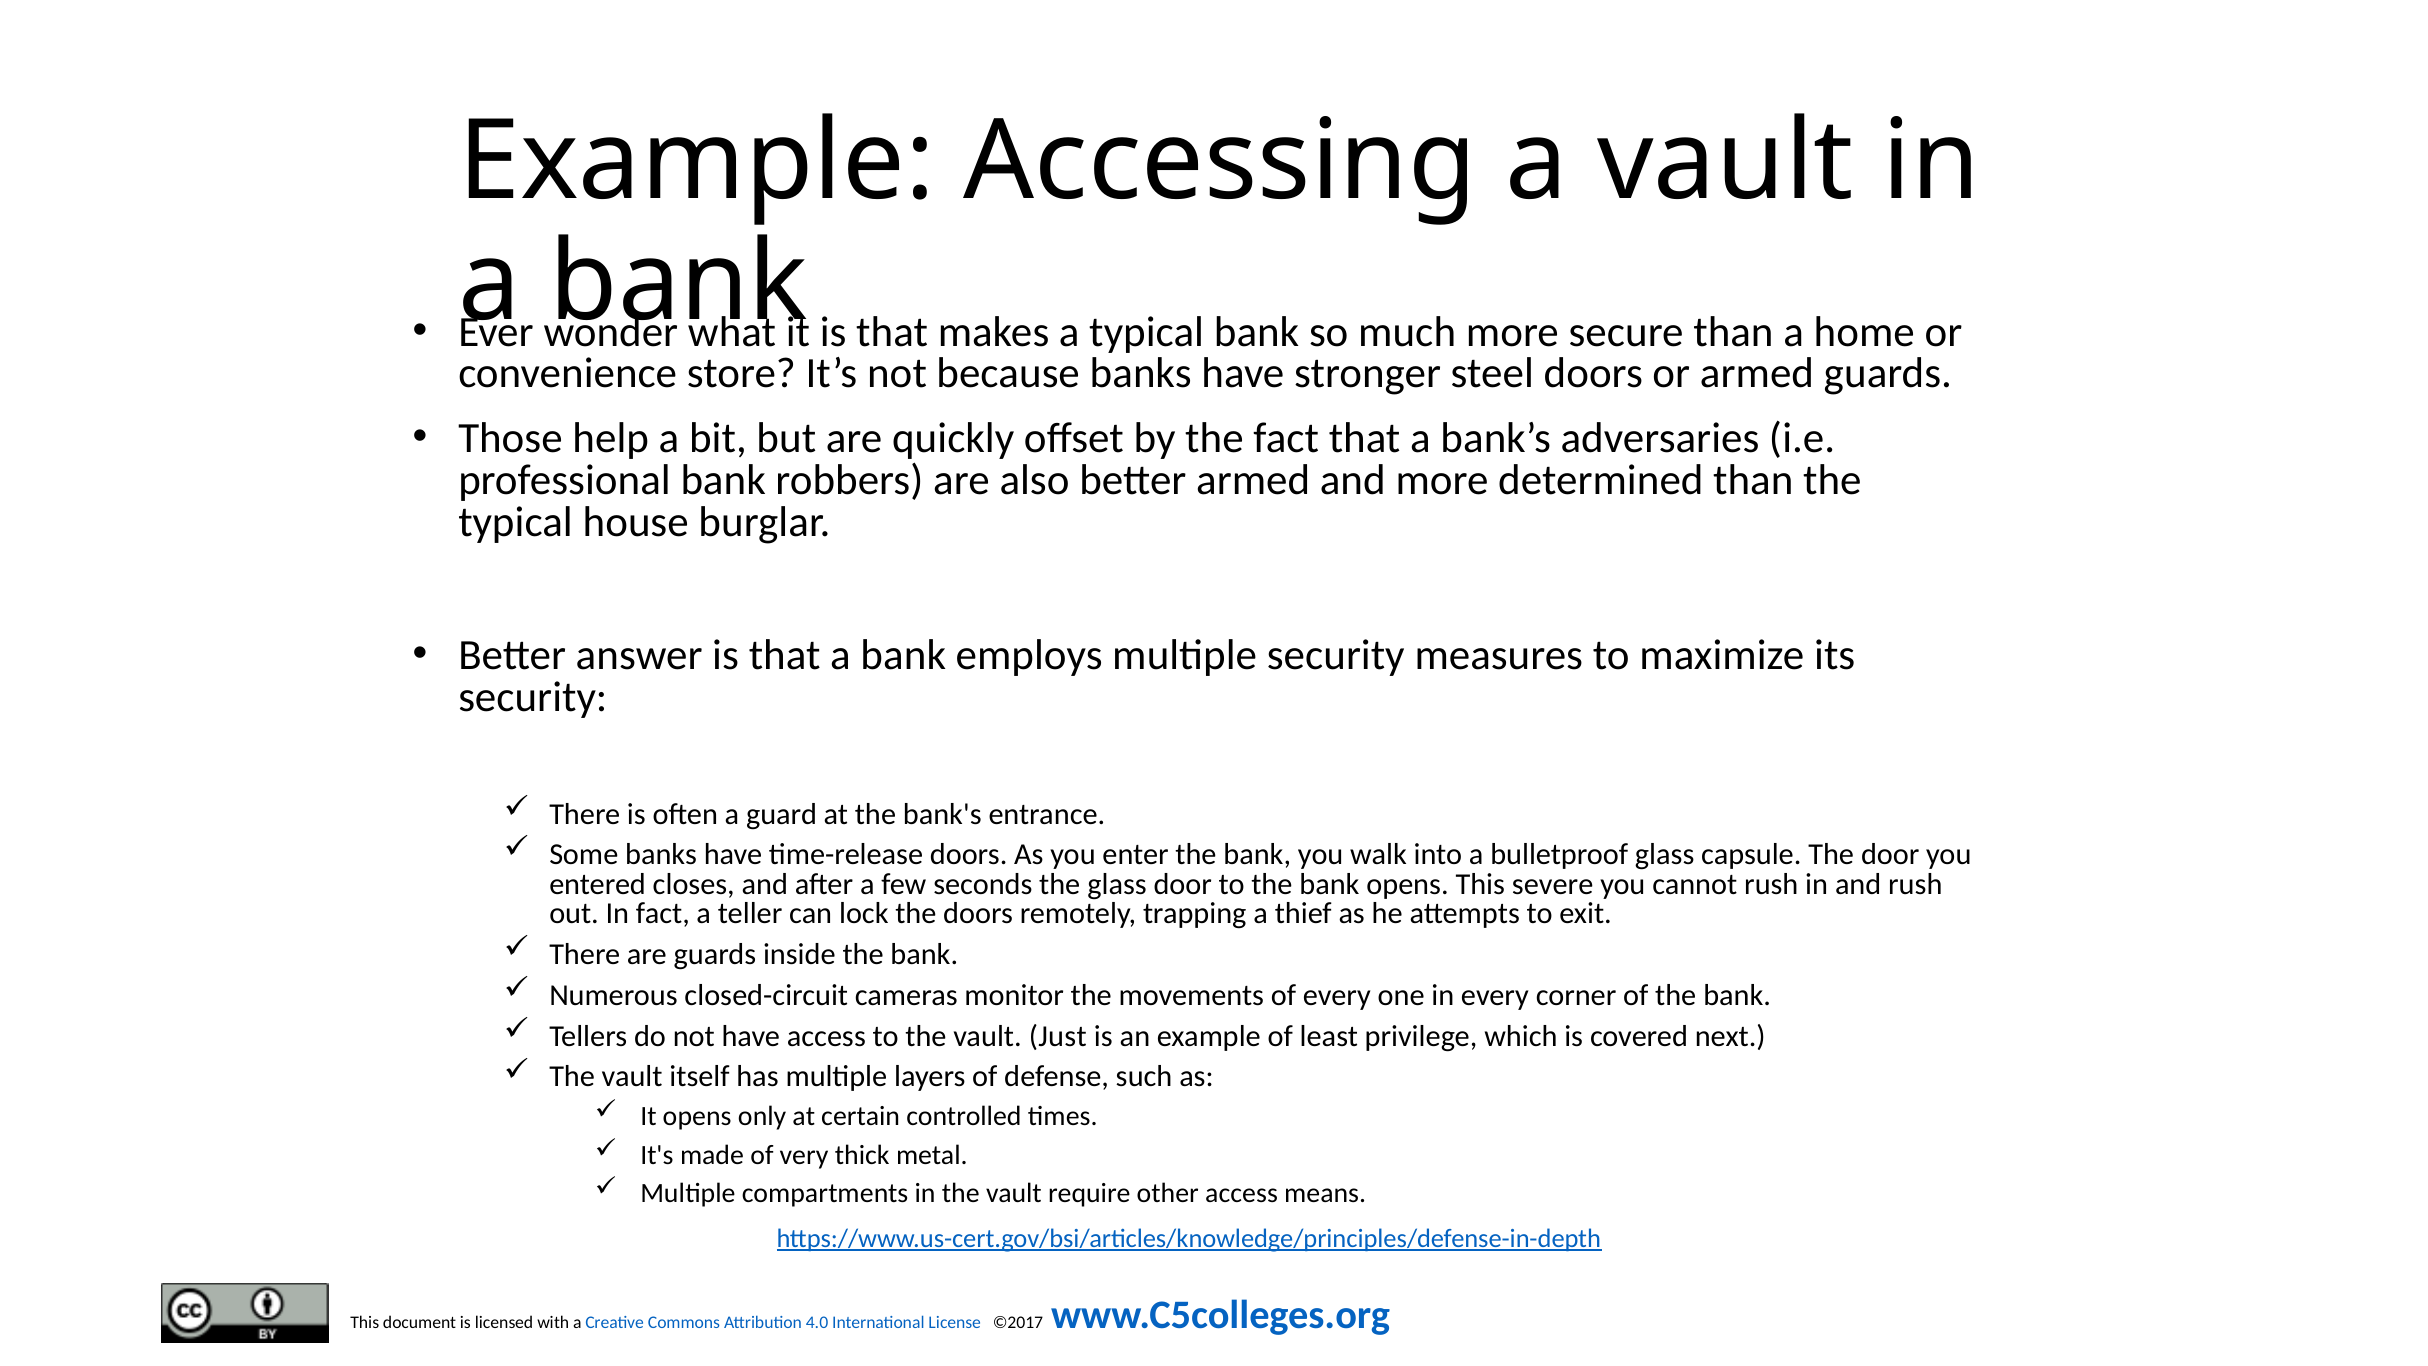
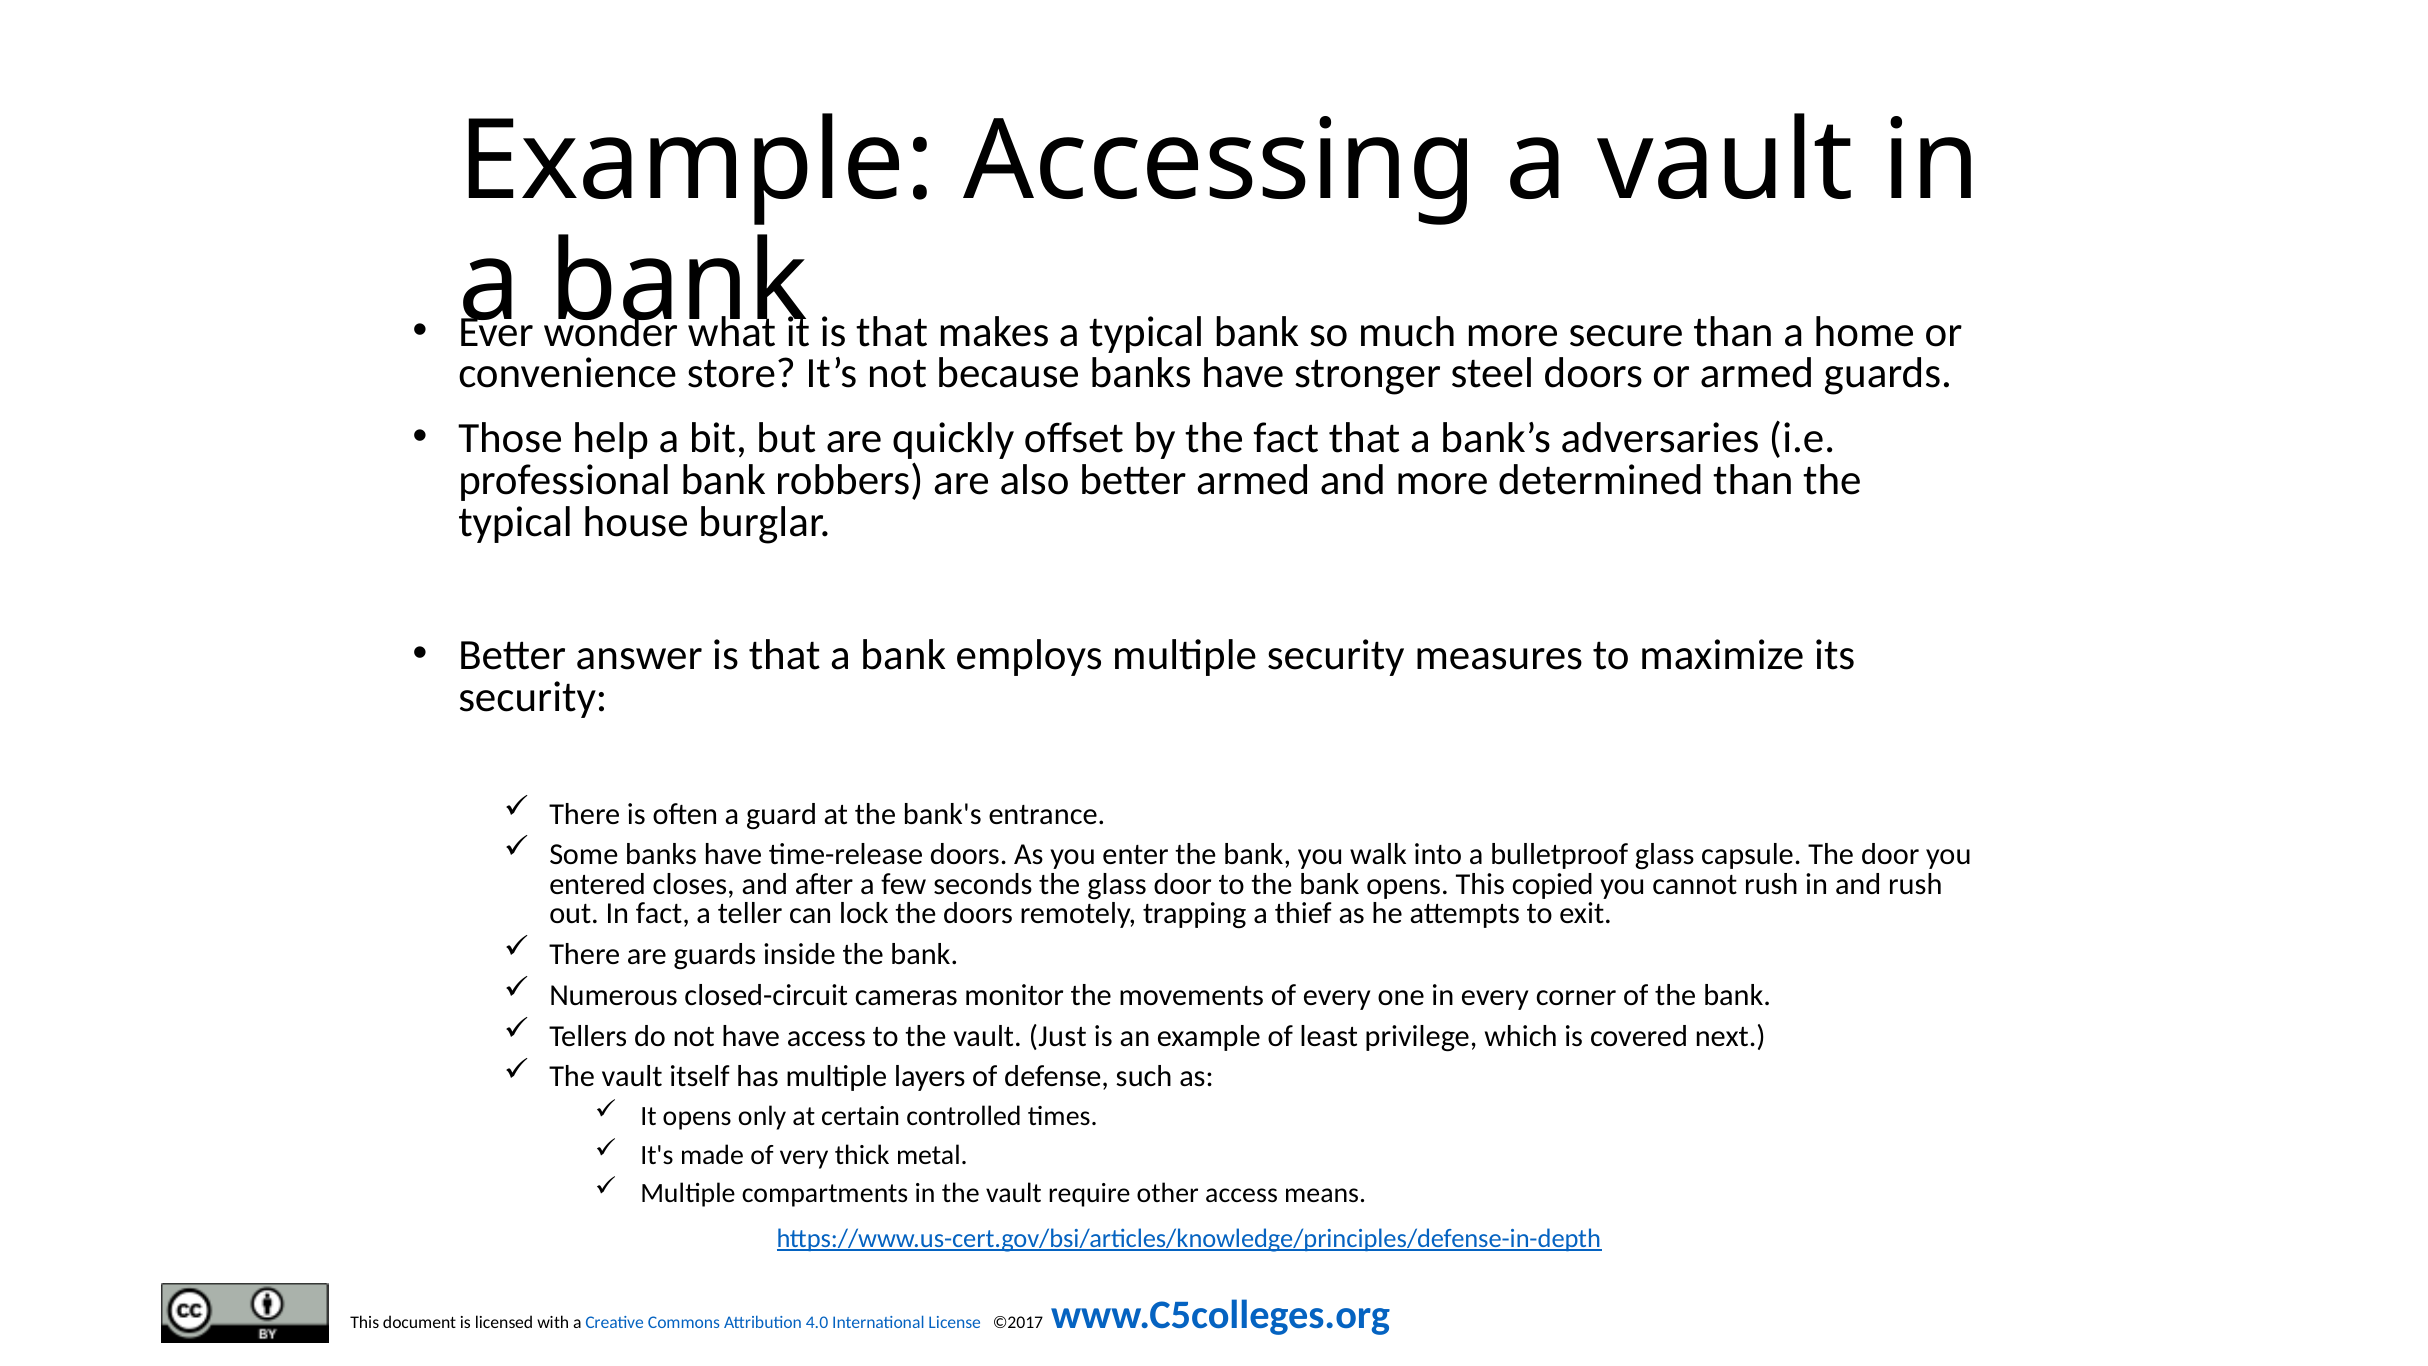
severe: severe -> copied
